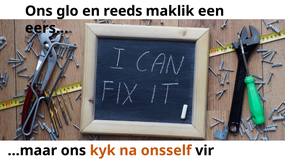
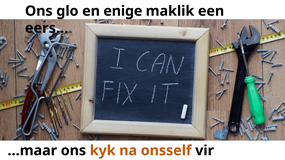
reeds: reeds -> enige
